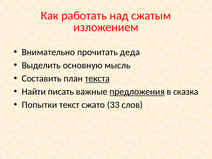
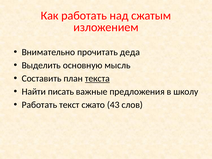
предложения underline: present -> none
сказка: сказка -> школу
Попытки at (39, 105): Попытки -> Работать
33: 33 -> 43
